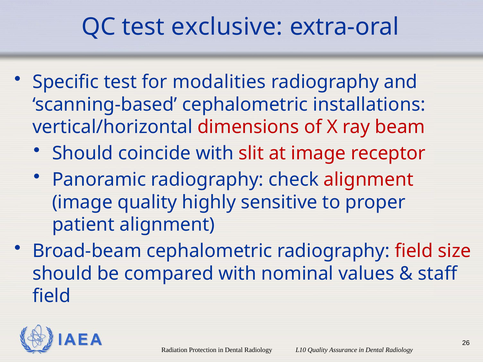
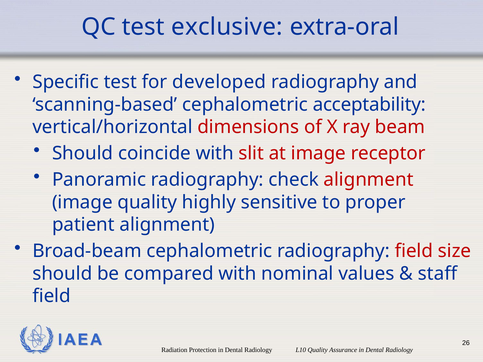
modalities: modalities -> developed
installations: installations -> acceptability
